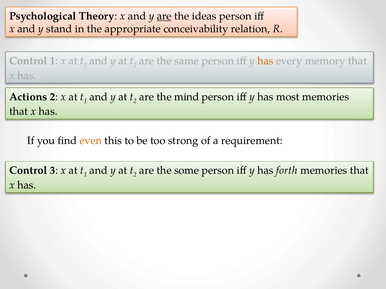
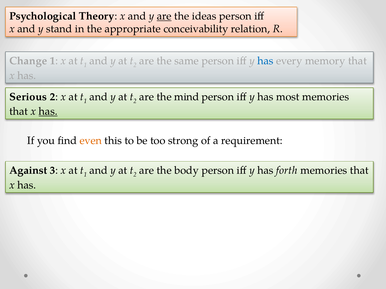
Control at (28, 61): Control -> Change
has at (265, 61) colour: orange -> blue
Actions: Actions -> Serious
has at (48, 112) underline: none -> present
Control at (28, 171): Control -> Against
some: some -> body
